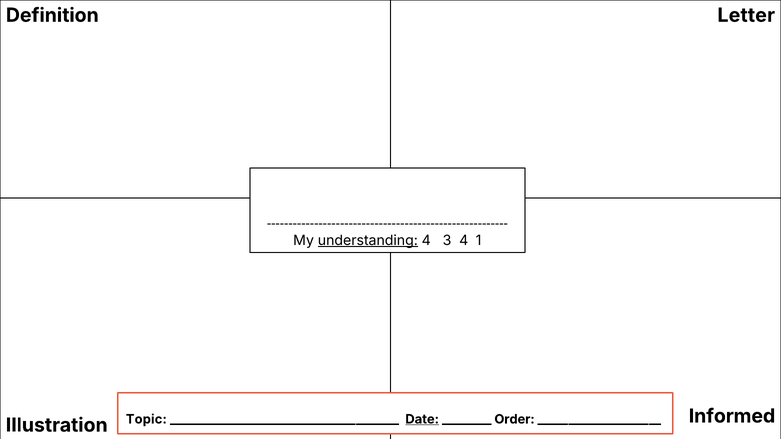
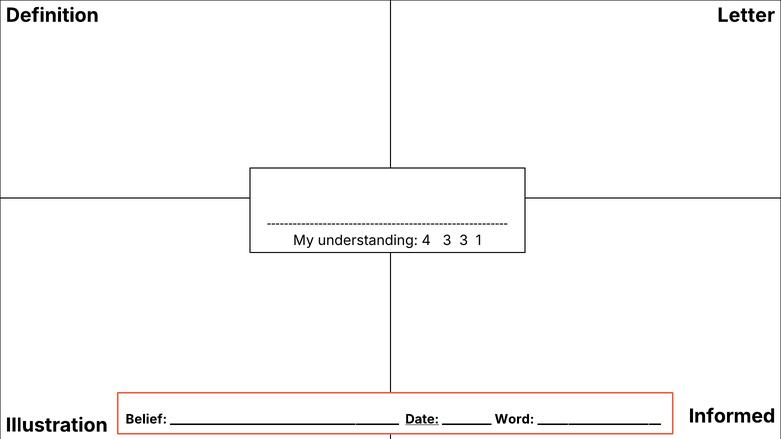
understanding underline: present -> none
3 4: 4 -> 3
Topic: Topic -> Belief
Order: Order -> Word
